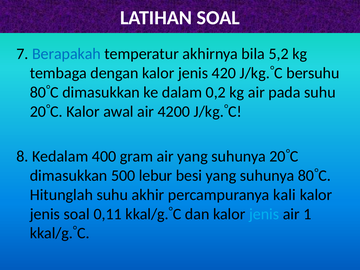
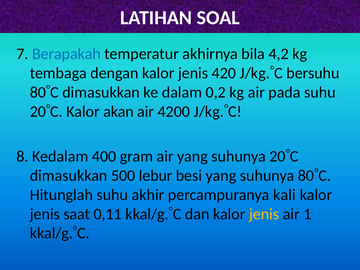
5,2: 5,2 -> 4,2
awal: awal -> akan
jenis soal: soal -> saat
jenis at (264, 214) colour: light blue -> yellow
